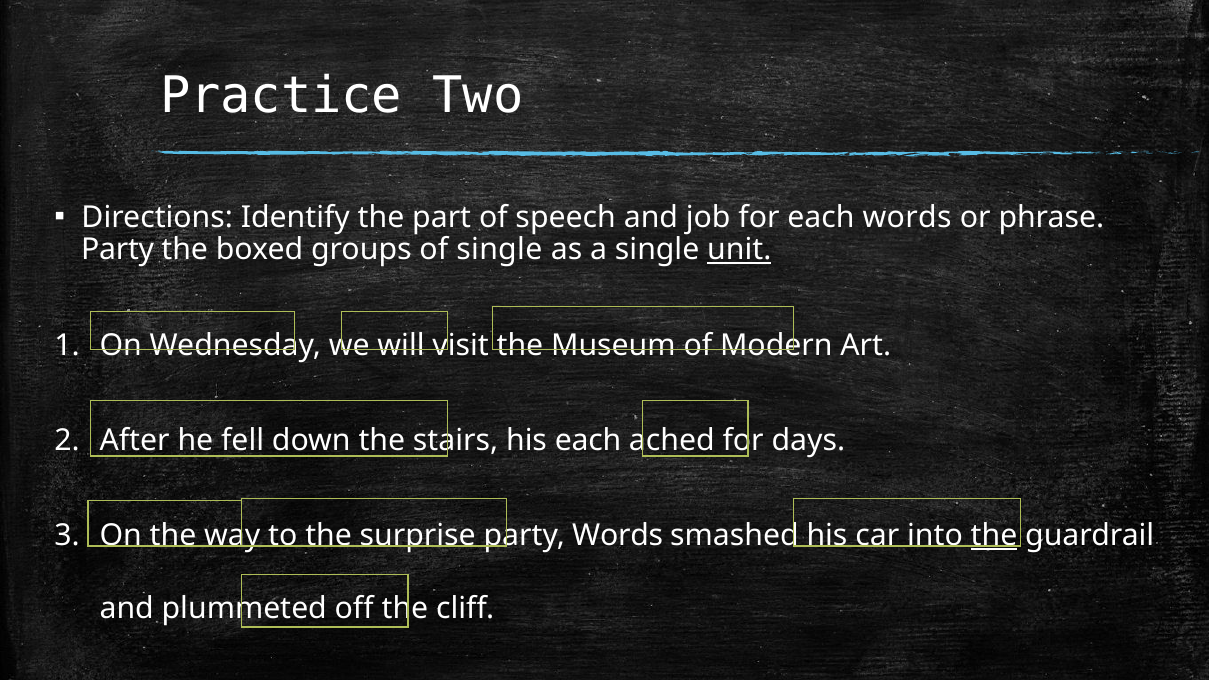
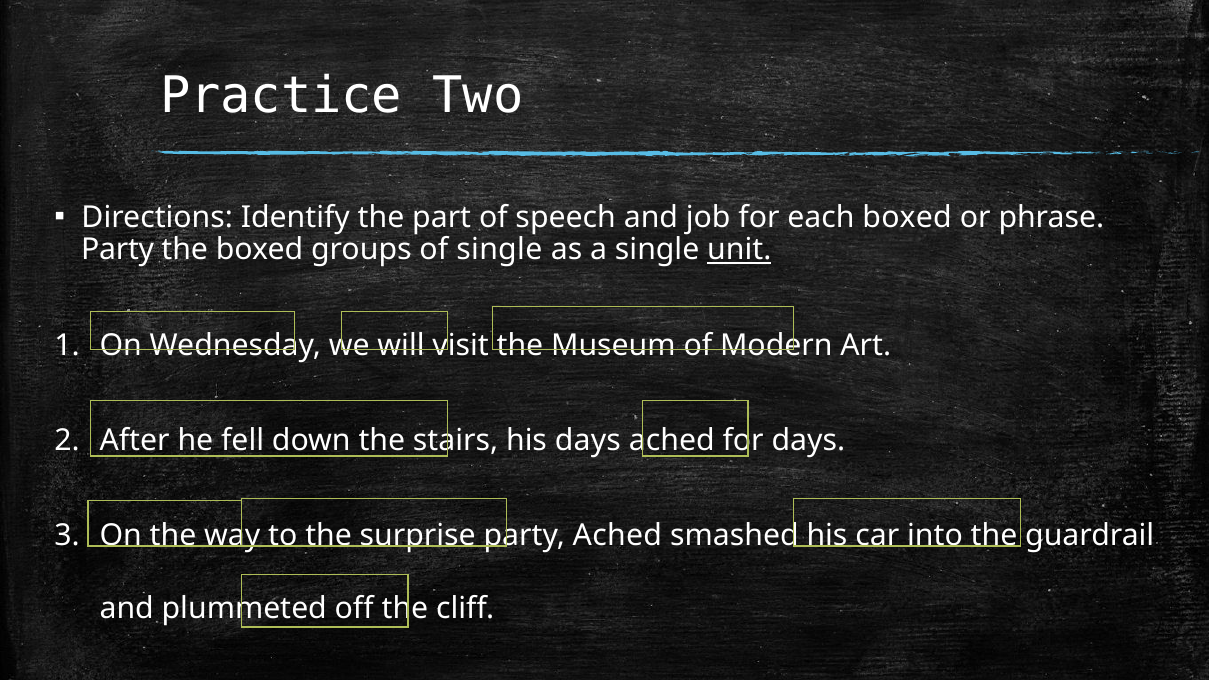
each words: words -> boxed
his each: each -> days
party Words: Words -> Ached
the at (994, 536) underline: present -> none
